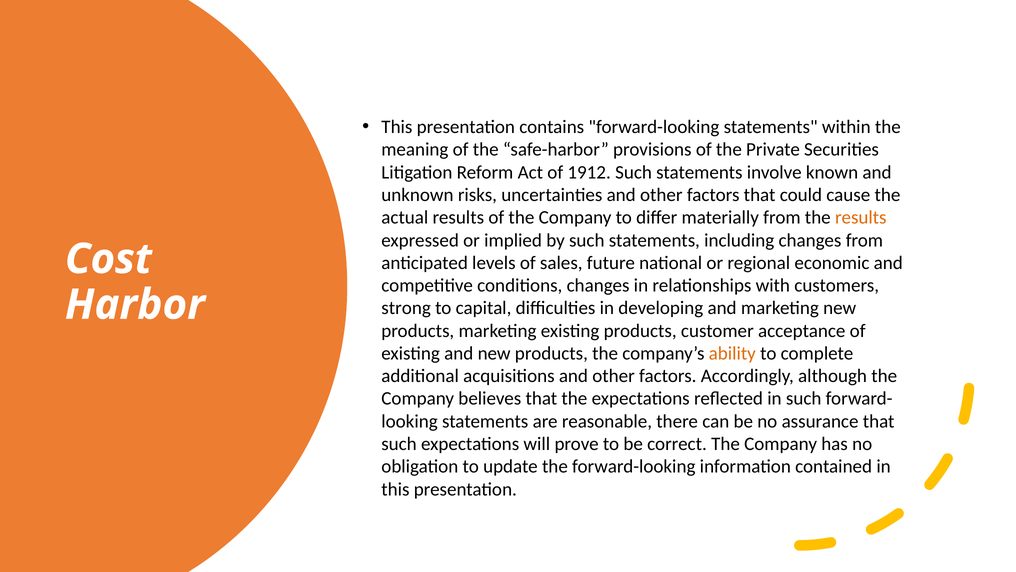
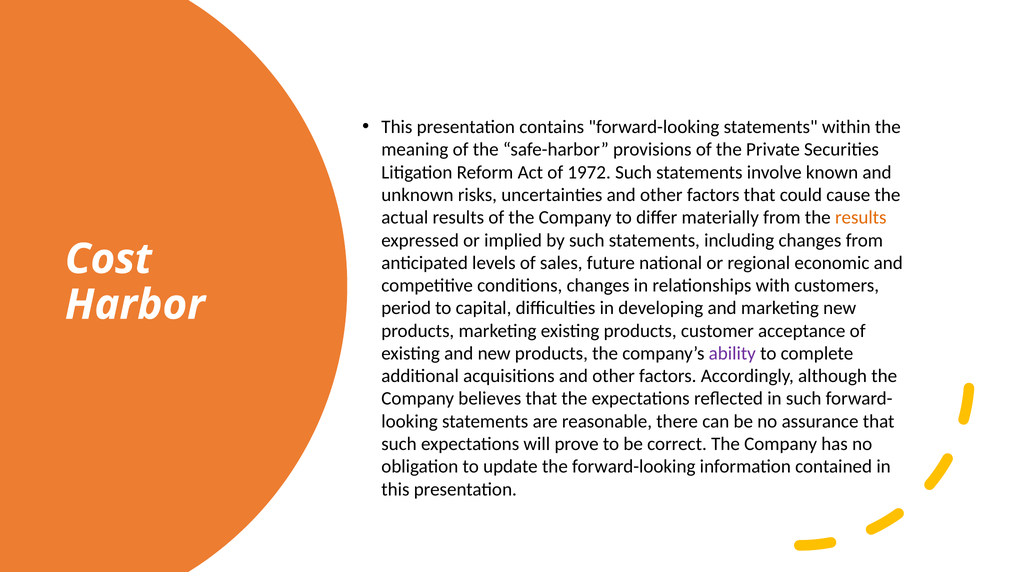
1912: 1912 -> 1972
strong: strong -> period
ability colour: orange -> purple
